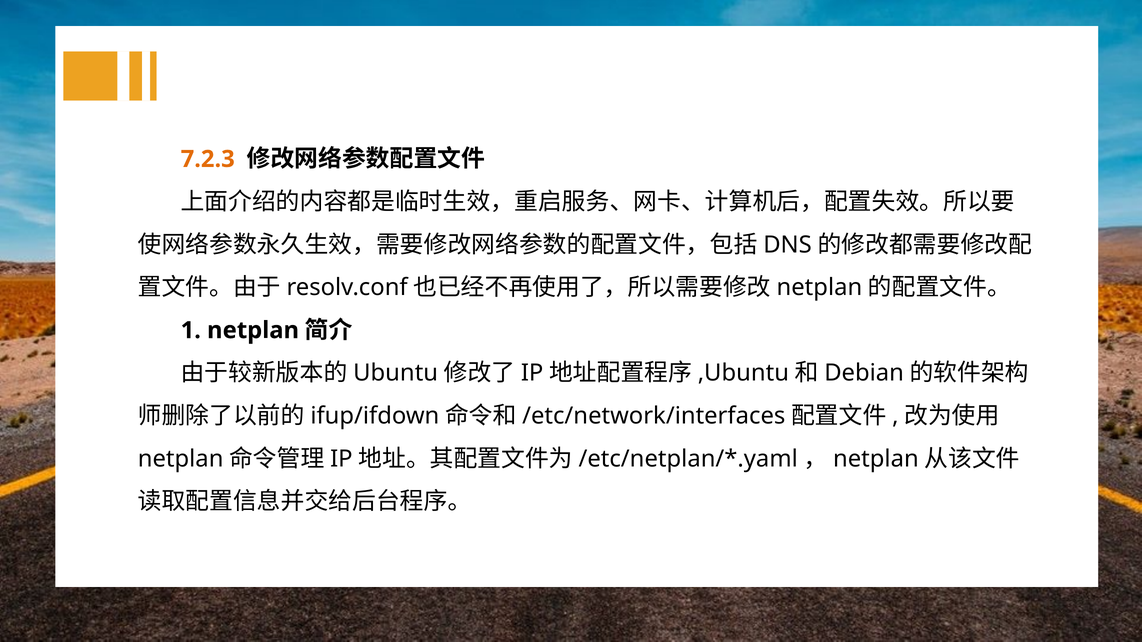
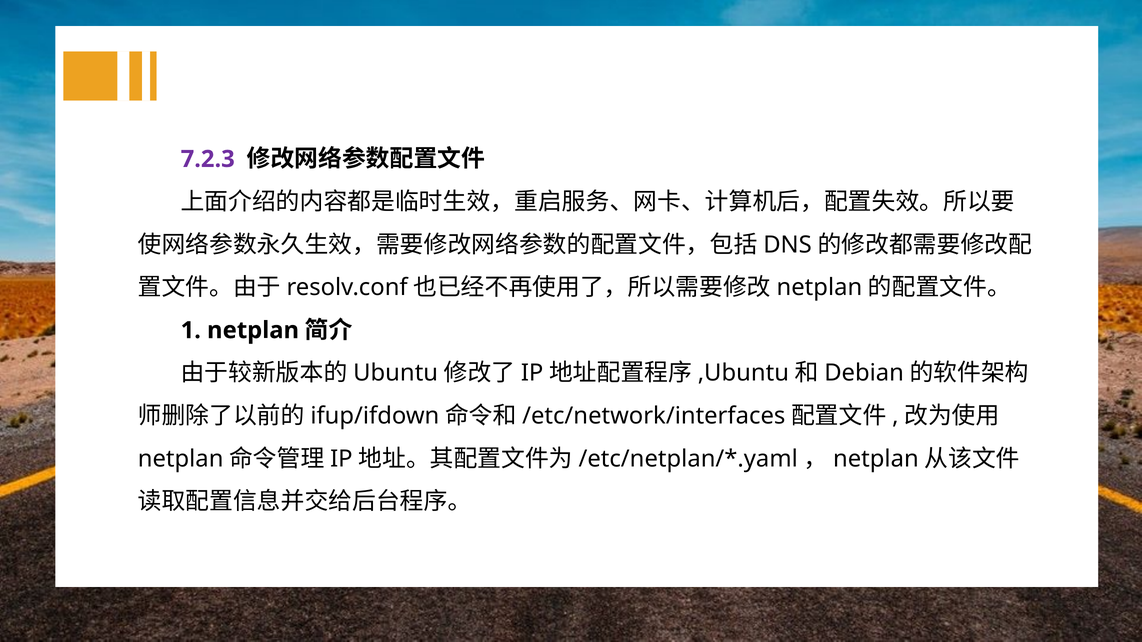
7.2.3 colour: orange -> purple
